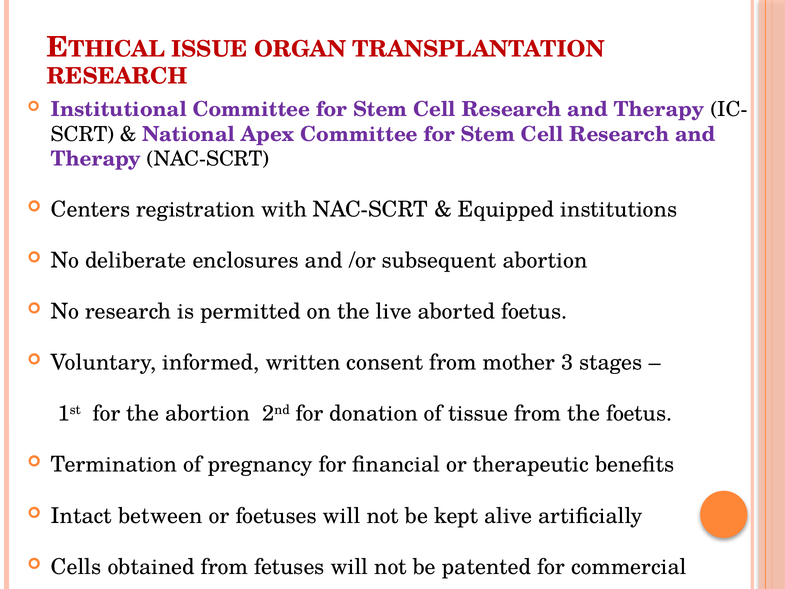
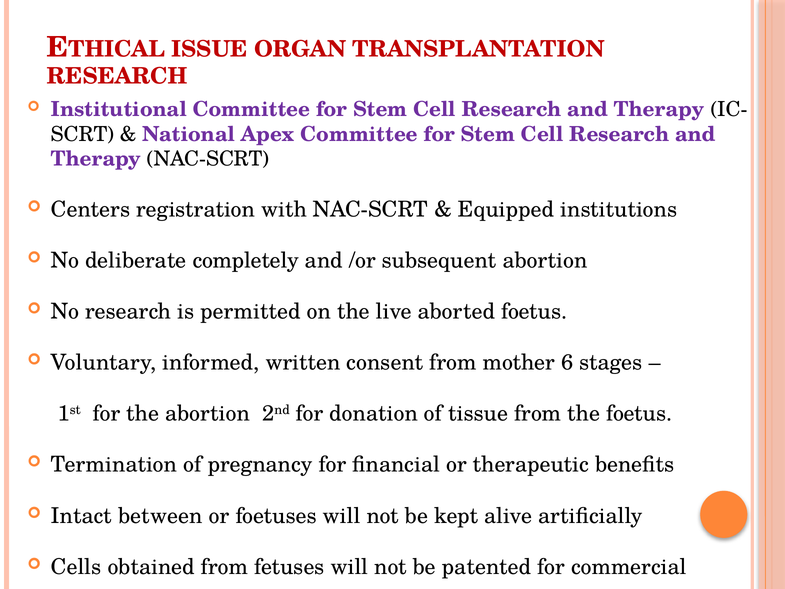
enclosures: enclosures -> completely
3: 3 -> 6
